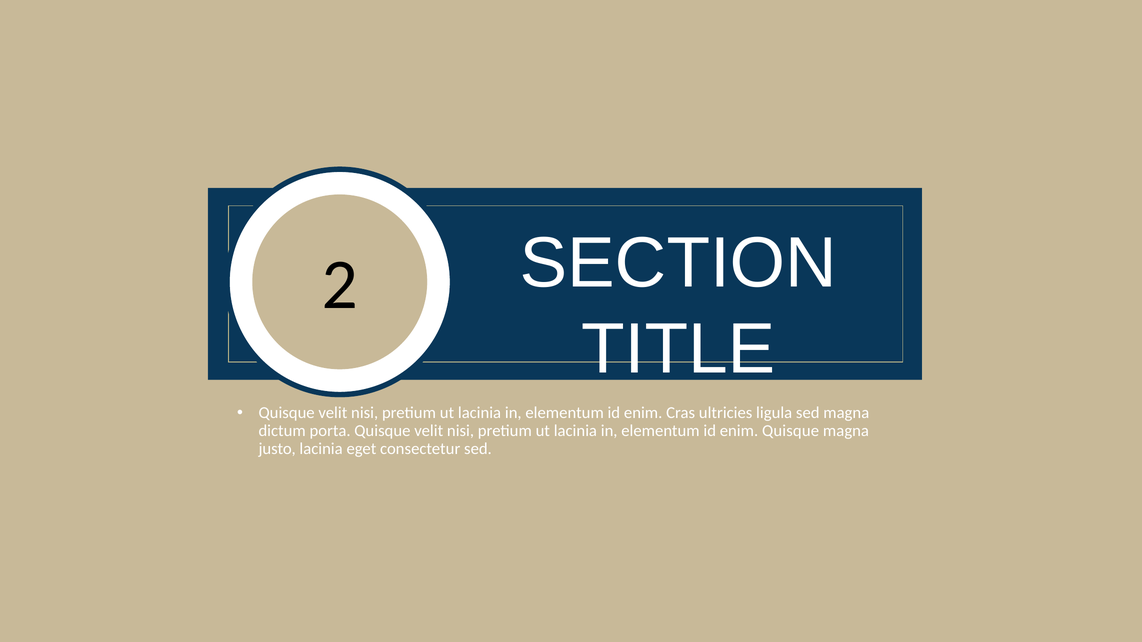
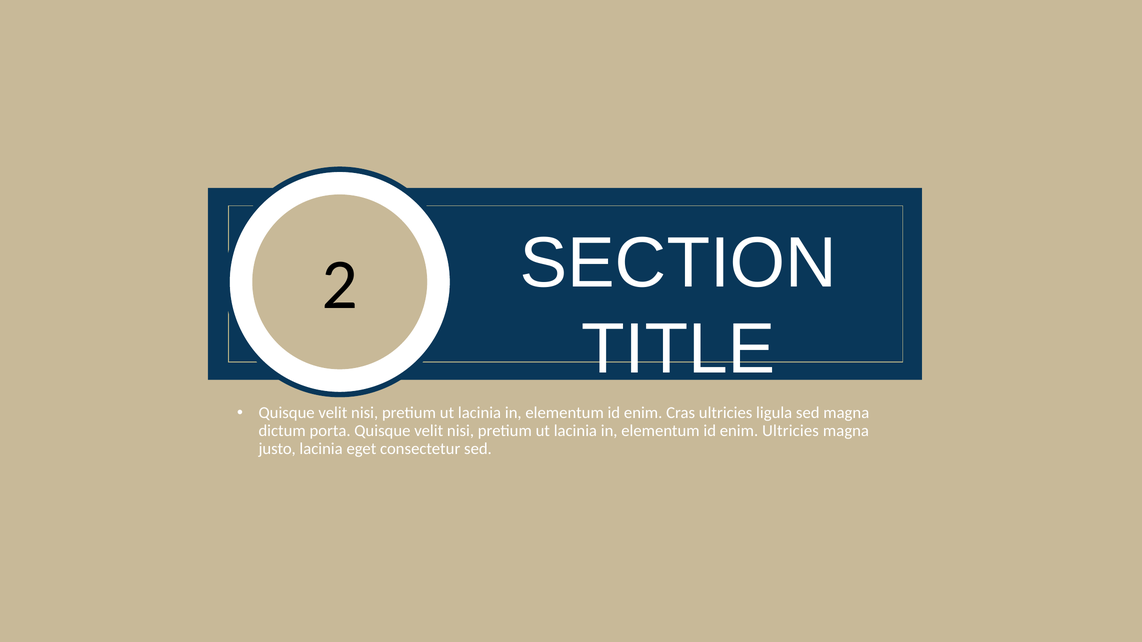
enim Quisque: Quisque -> Ultricies
